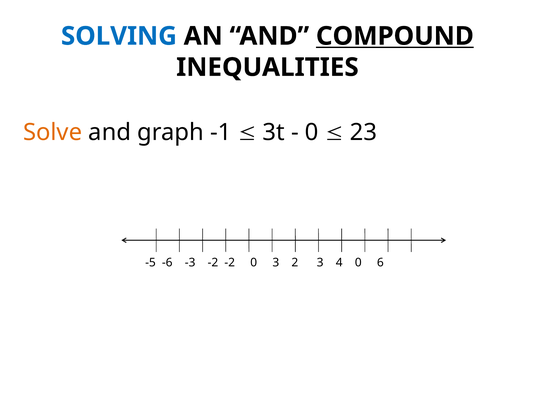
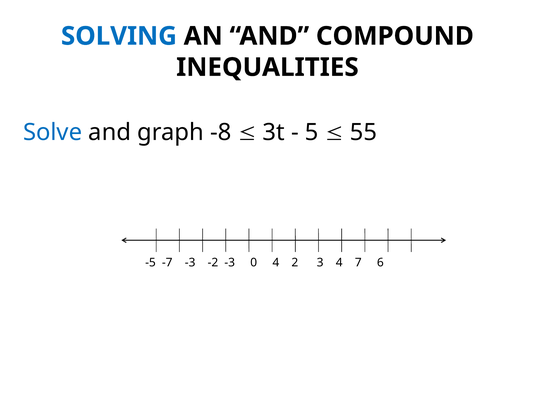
COMPOUND underline: present -> none
Solve colour: orange -> blue
-1: -1 -> -8
0 at (312, 132): 0 -> 5
23: 23 -> 55
-6: -6 -> -7
-2 -2: -2 -> -3
0 3: 3 -> 4
4 0: 0 -> 7
